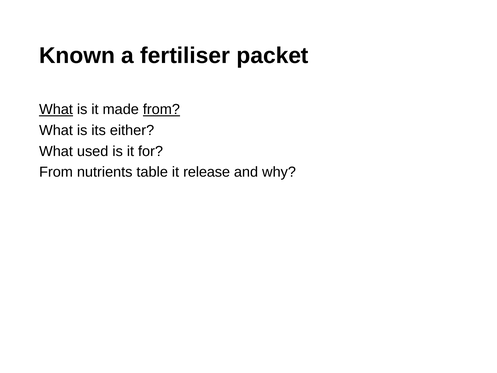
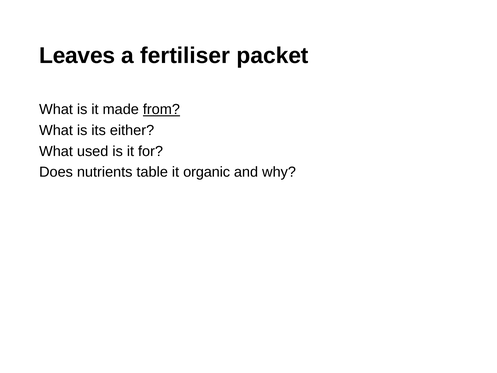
Known: Known -> Leaves
What at (56, 109) underline: present -> none
From at (56, 172): From -> Does
release: release -> organic
